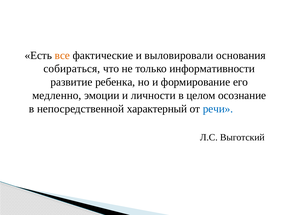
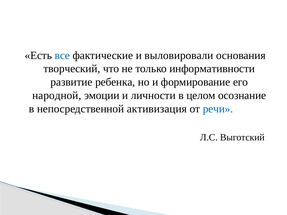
все colour: orange -> blue
собираться: собираться -> творческий
медленно: медленно -> народной
характерный: характерный -> активизация
